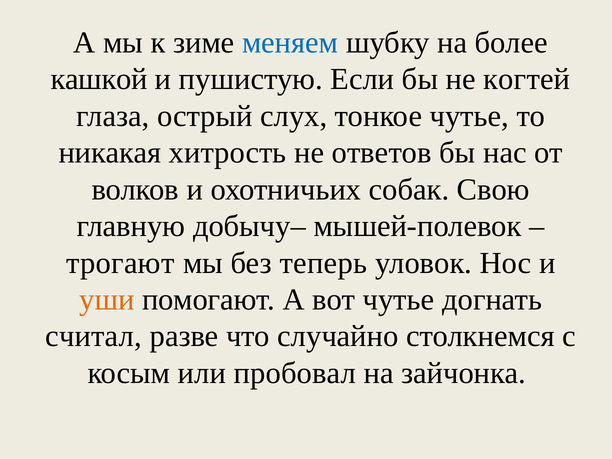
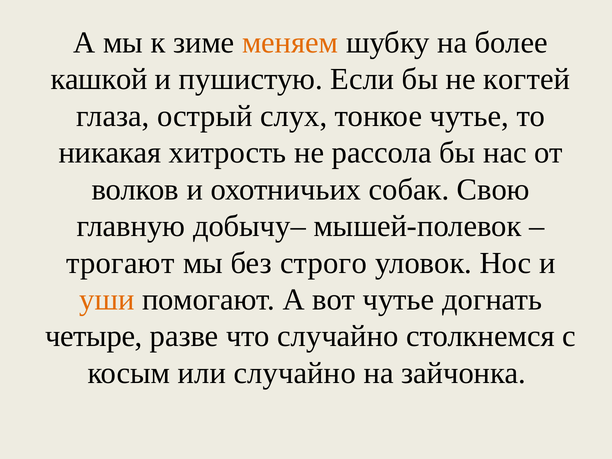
меняем colour: blue -> orange
ответов: ответов -> рассола
теперь: теперь -> строго
считал: считал -> четыре
или пробовал: пробовал -> случайно
